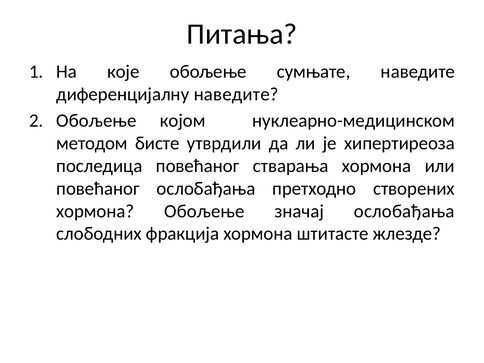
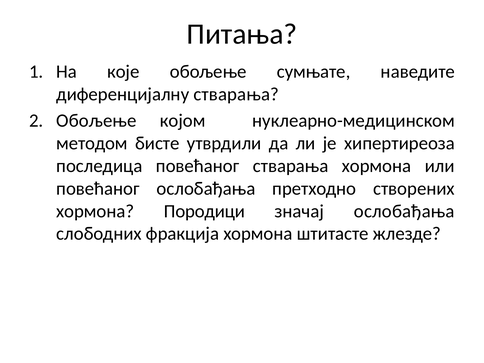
диференцијалну наведите: наведите -> стварања
хормона Обољење: Обољење -> Породици
